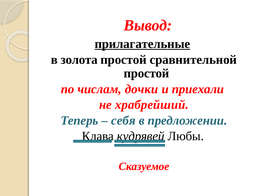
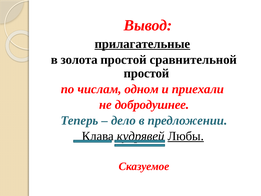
дочки: дочки -> одном
храбрейший: храбрейший -> добродушнее
себя: себя -> дело
Любы underline: none -> present
